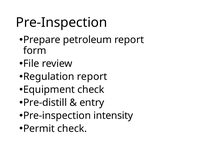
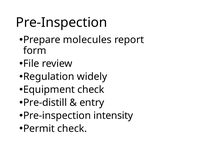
petroleum: petroleum -> molecules
Regulation report: report -> widely
